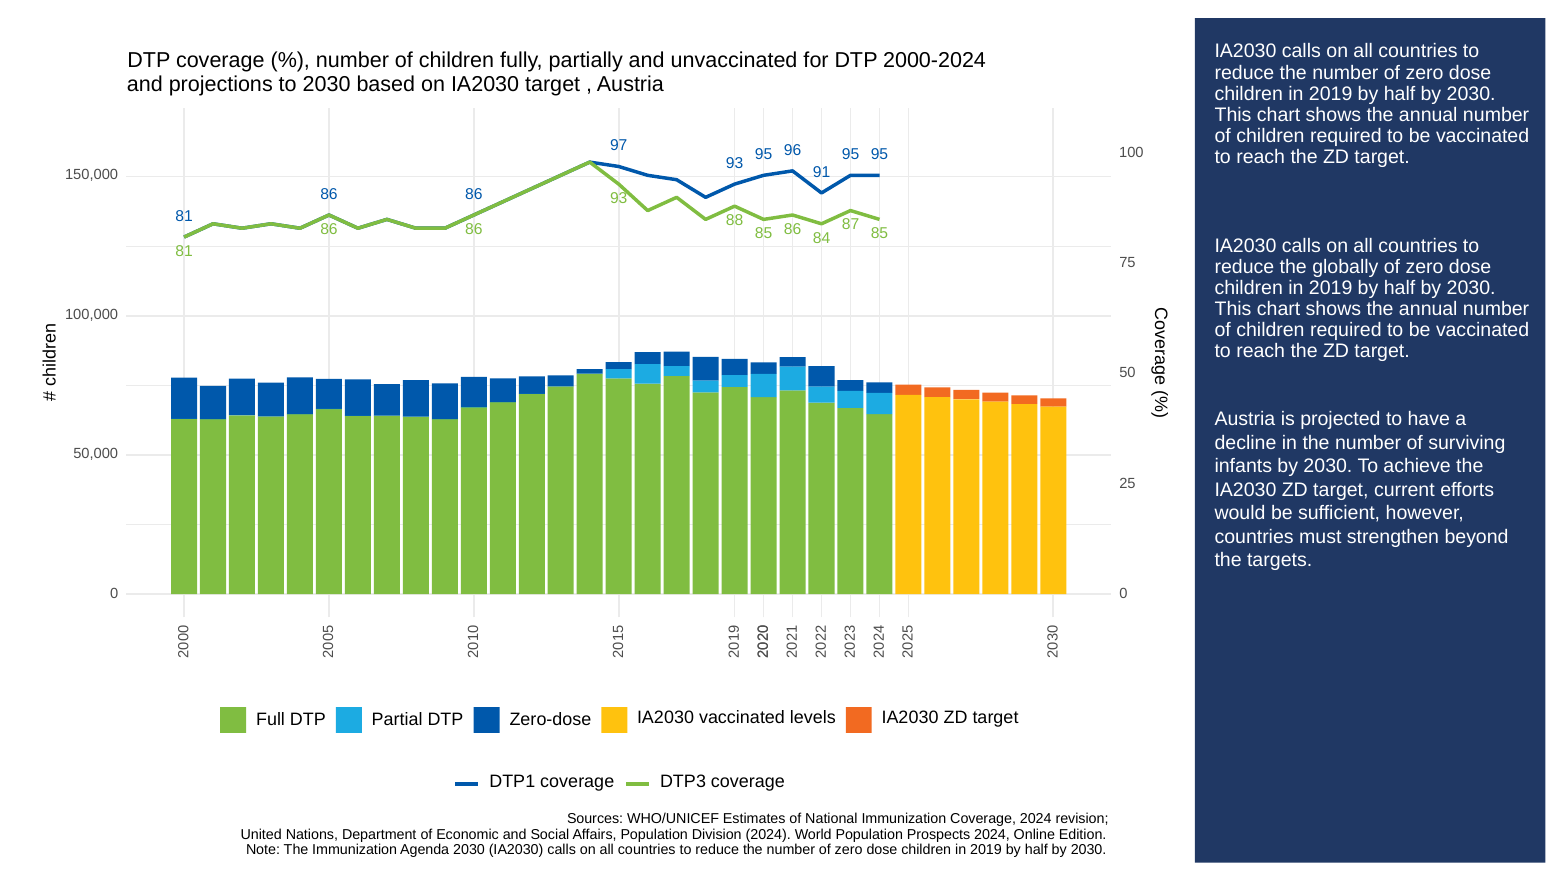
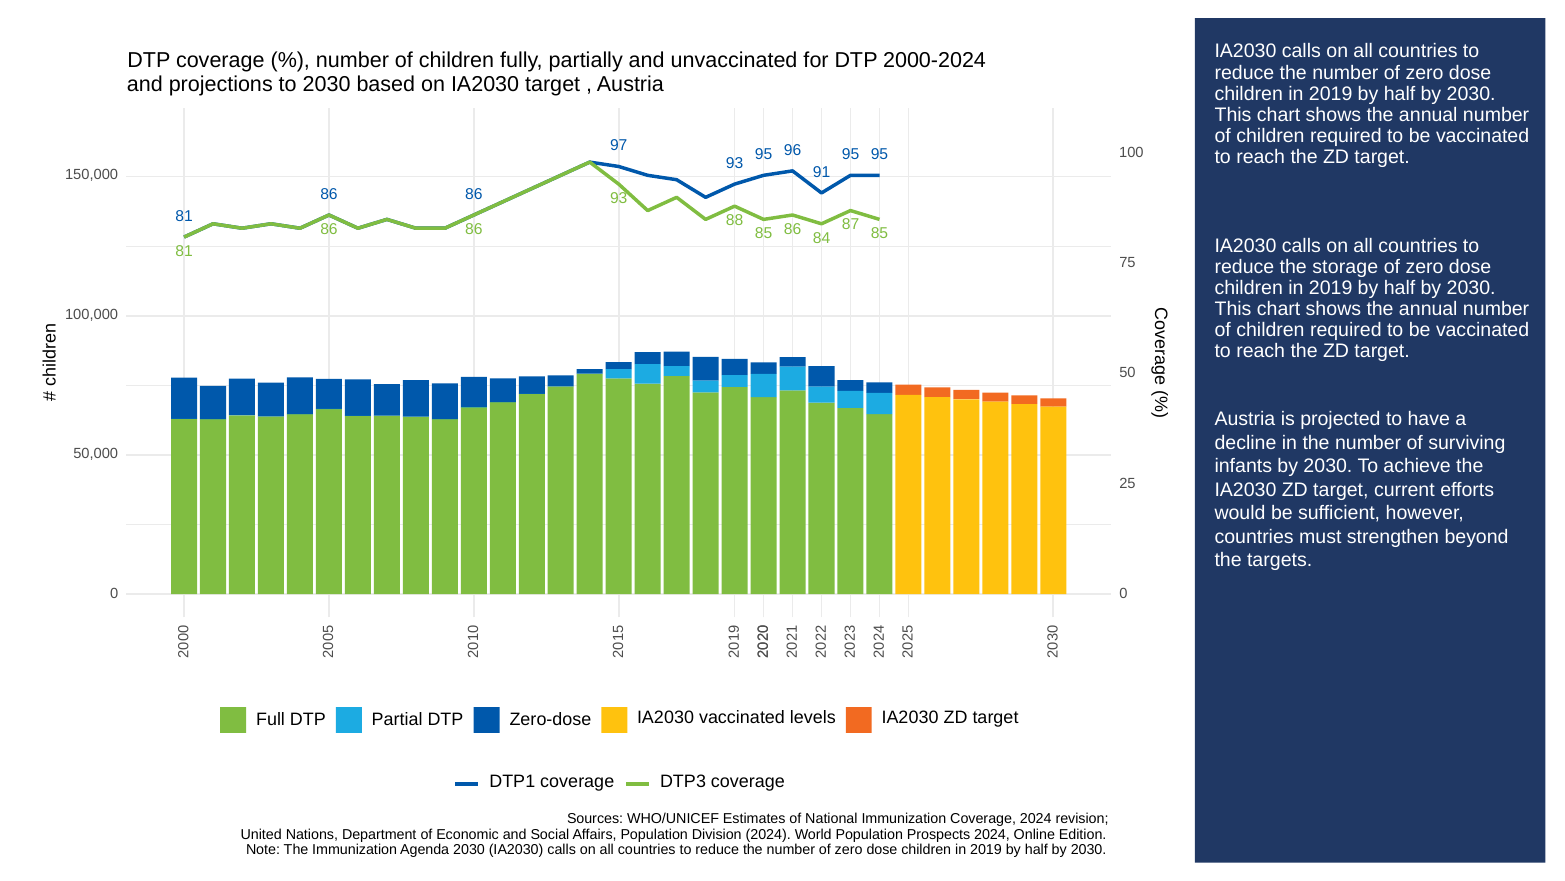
globally: globally -> storage
